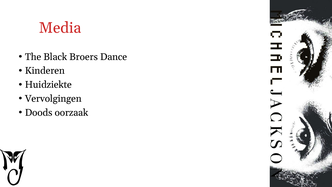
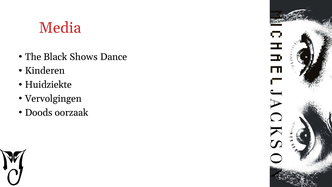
Broers: Broers -> Shows
